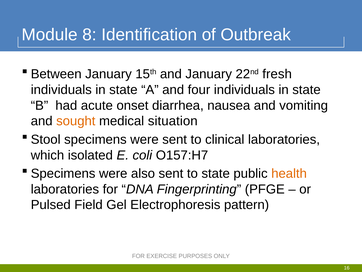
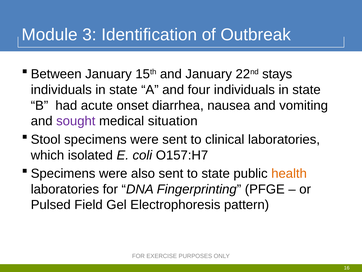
8: 8 -> 3
fresh: fresh -> stays
sought colour: orange -> purple
